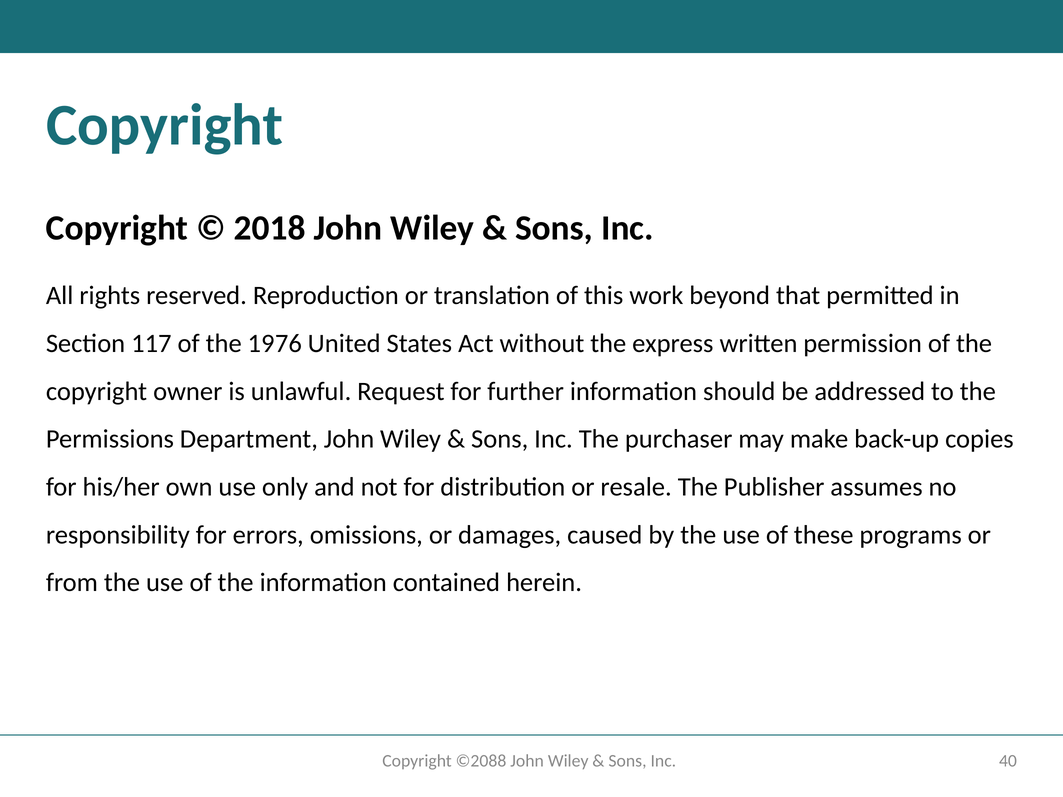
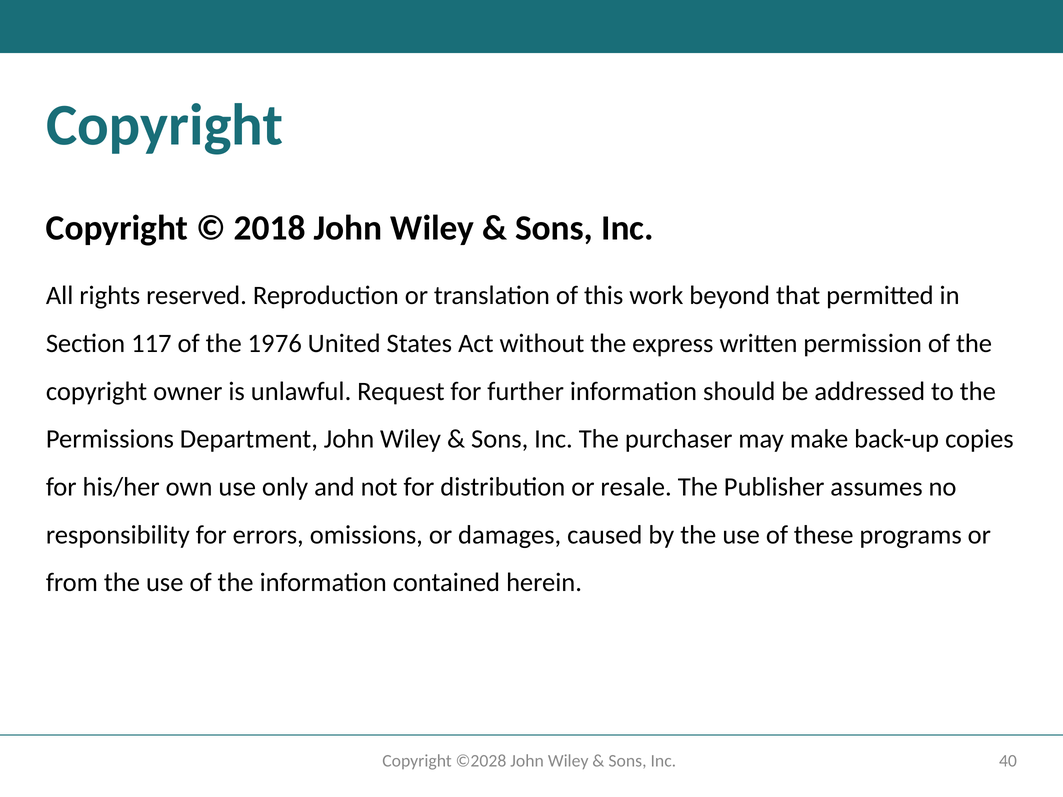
©2088: ©2088 -> ©2028
